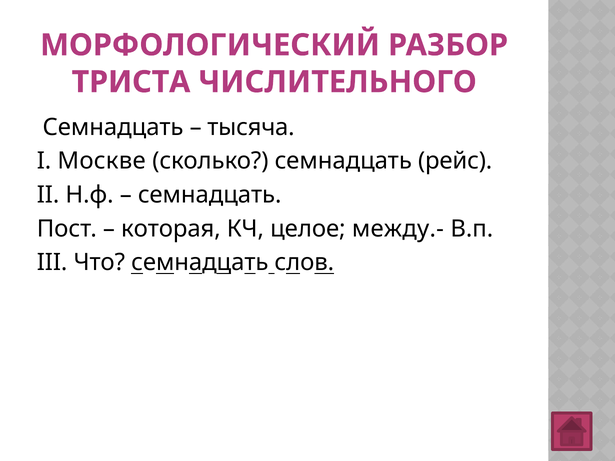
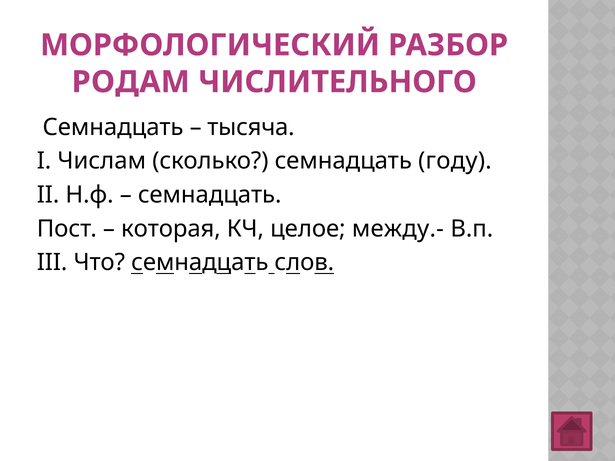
ТРИСТА: ТРИСТА -> РОДАМ
Москве: Москве -> Числам
рейс: рейс -> году
